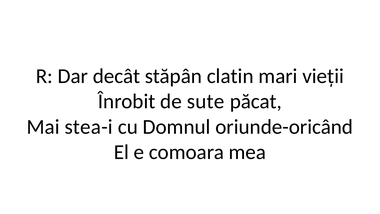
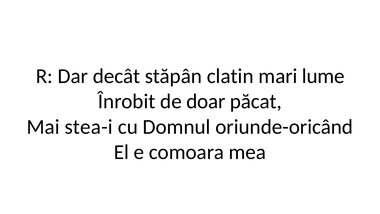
vieții: vieții -> lume
sute: sute -> doar
